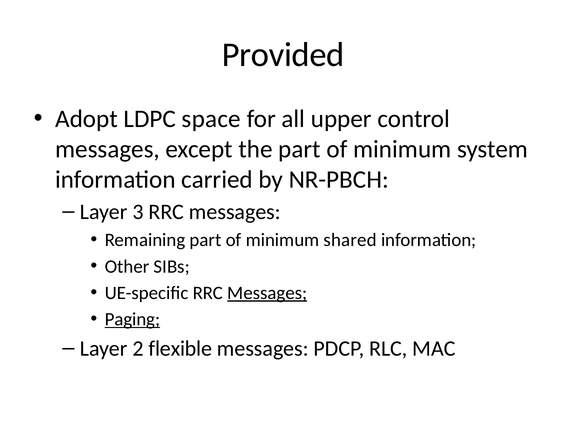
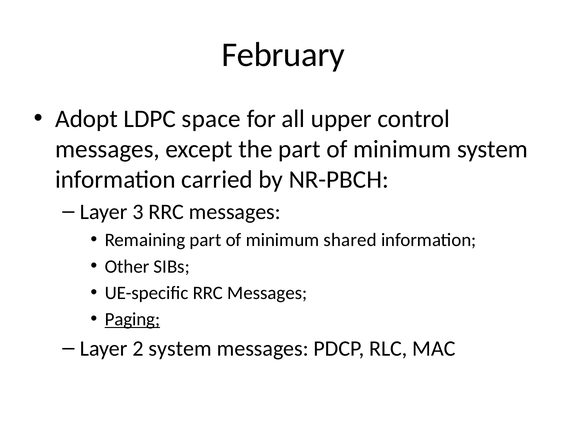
Provided: Provided -> February
Messages at (267, 293) underline: present -> none
2 flexible: flexible -> system
